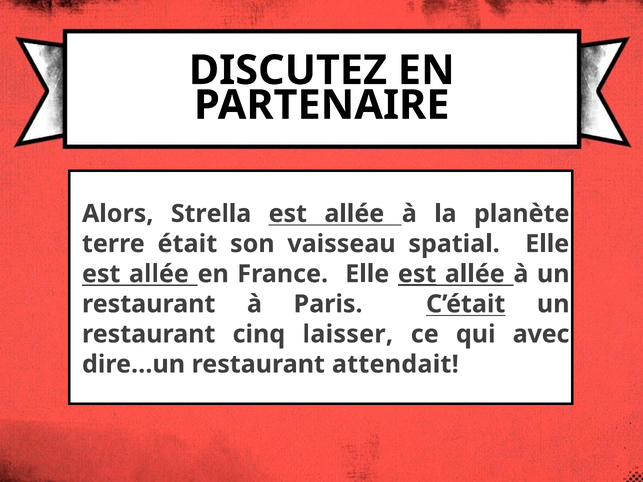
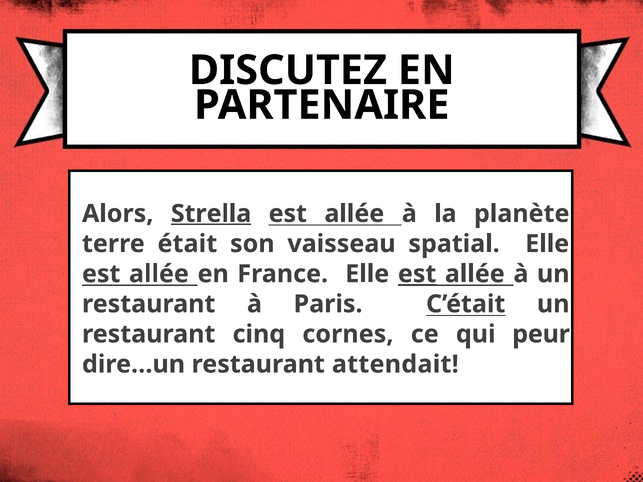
Strella underline: none -> present
laisser: laisser -> cornes
avec: avec -> peur
